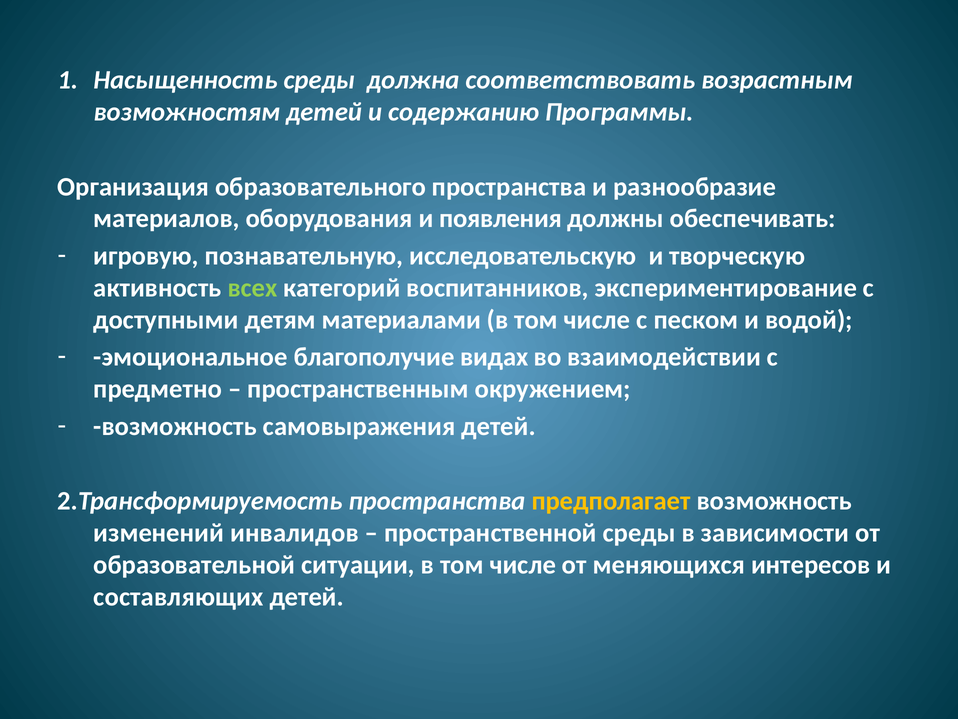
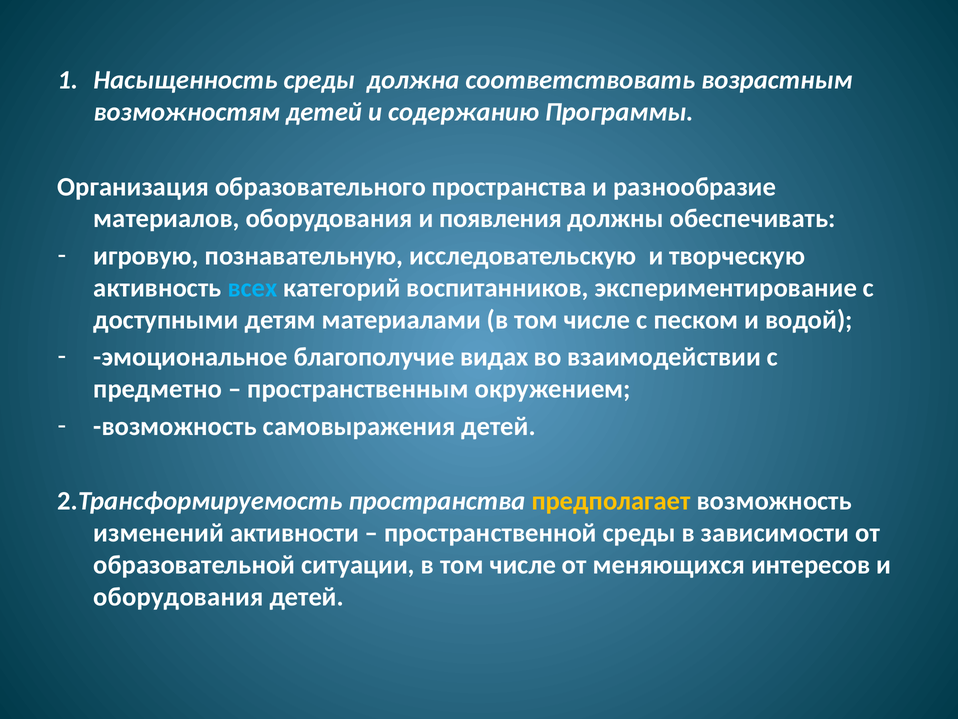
всех colour: light green -> light blue
инвалидов: инвалидов -> активности
составляющих at (178, 597): составляющих -> оборудования
